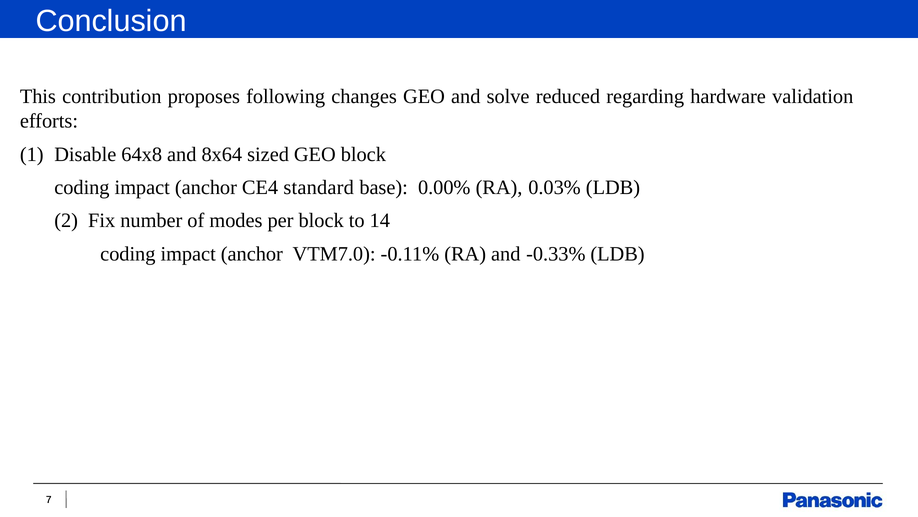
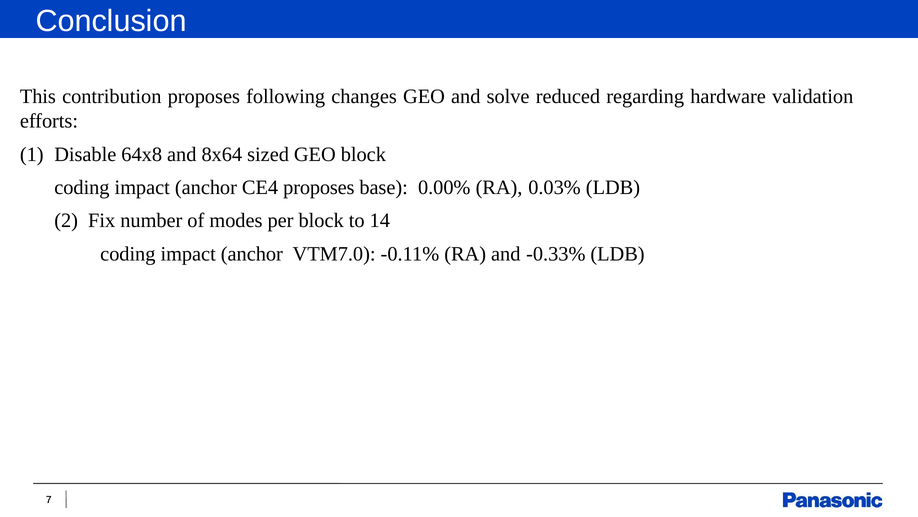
CE4 standard: standard -> proposes
